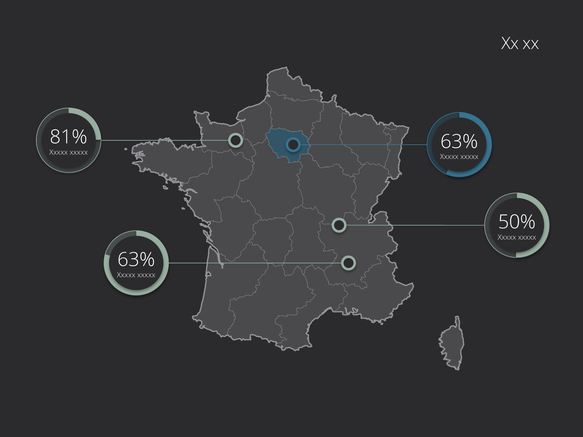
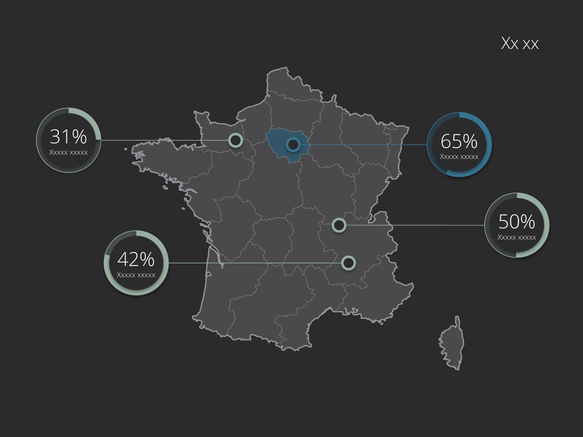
81%: 81% -> 31%
xxxxx 63%: 63% -> 65%
63% at (136, 260): 63% -> 42%
